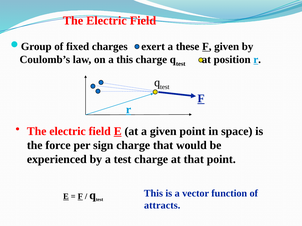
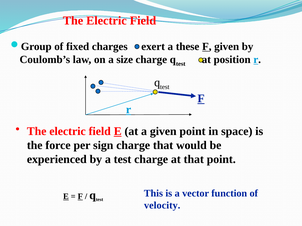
a this: this -> size
attracts: attracts -> velocity
